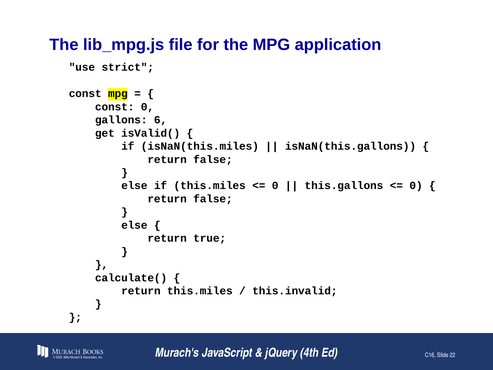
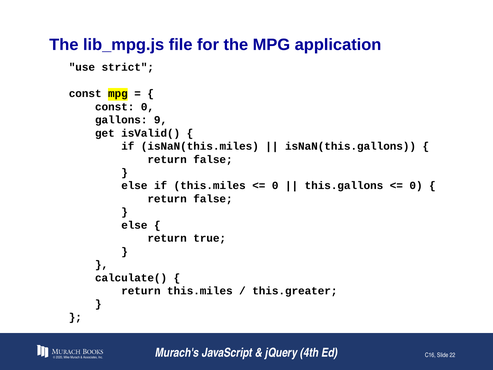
6: 6 -> 9
this.invalid: this.invalid -> this.greater
